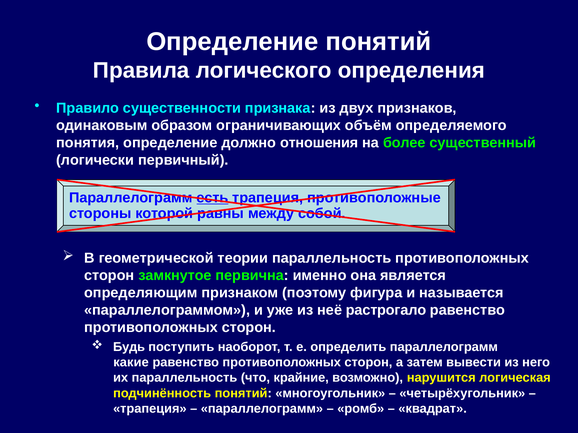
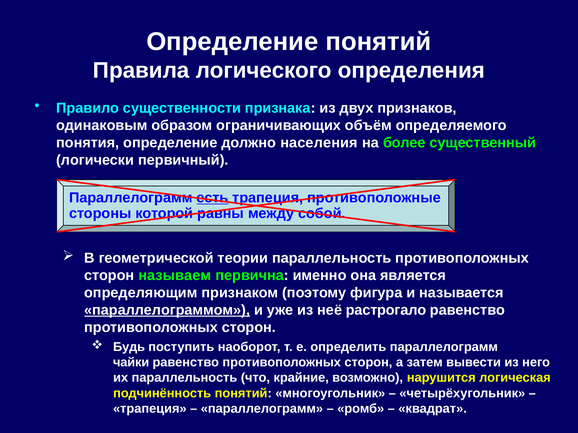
отношения: отношения -> населения
замкнутое: замкнутое -> называем
параллелограммом underline: none -> present
какие: какие -> чайки
